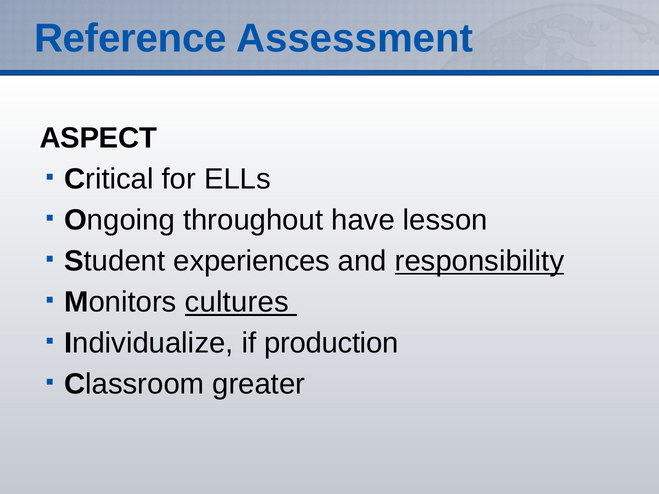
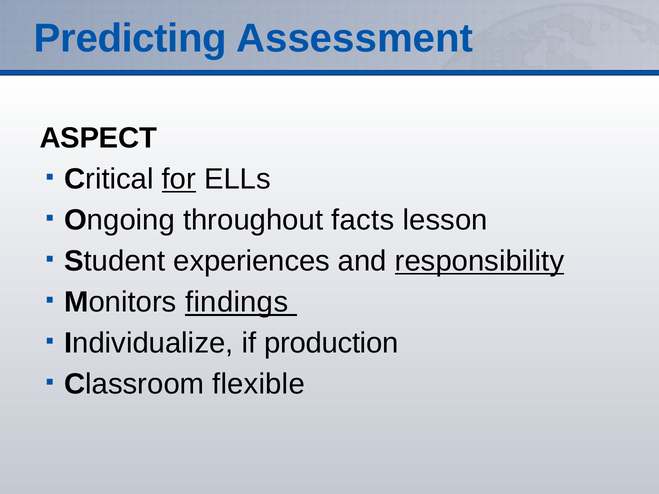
Reference: Reference -> Predicting
for underline: none -> present
have: have -> facts
cultures: cultures -> findings
greater: greater -> flexible
